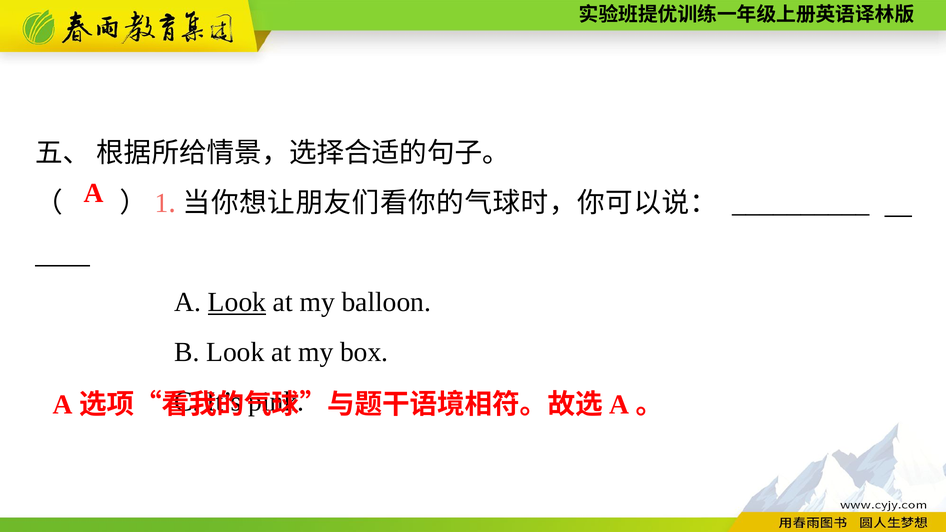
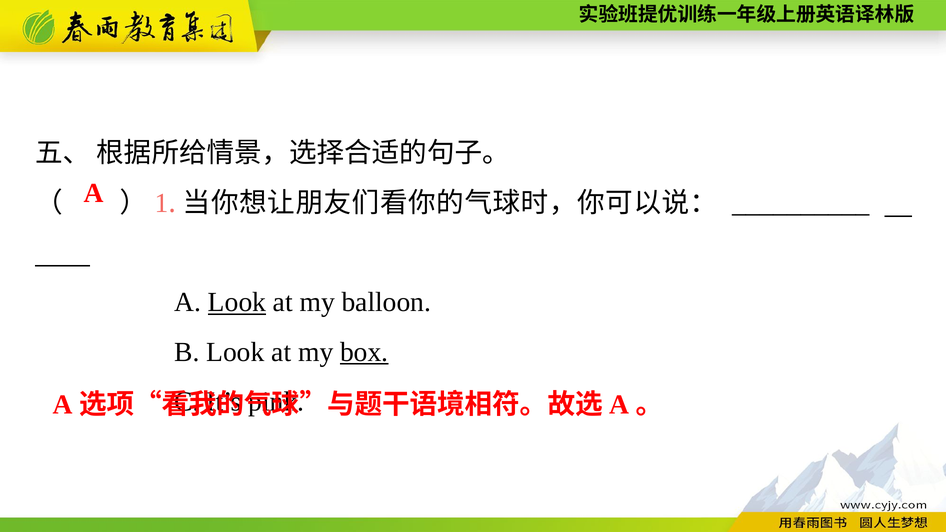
box underline: none -> present
